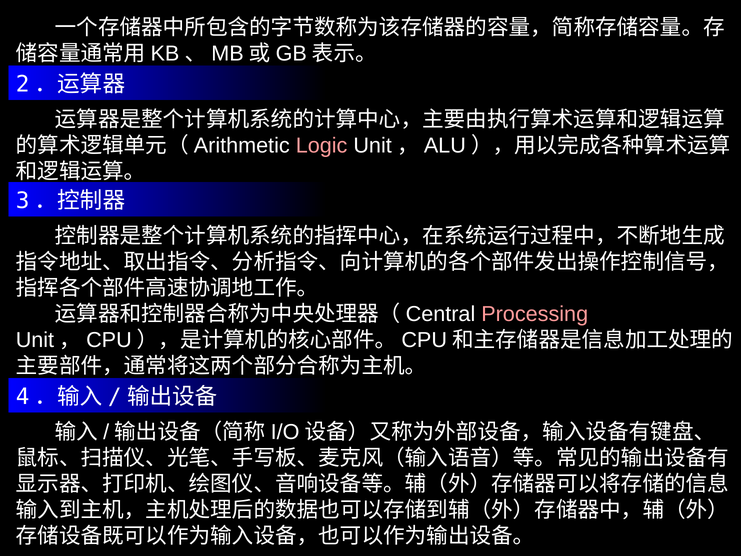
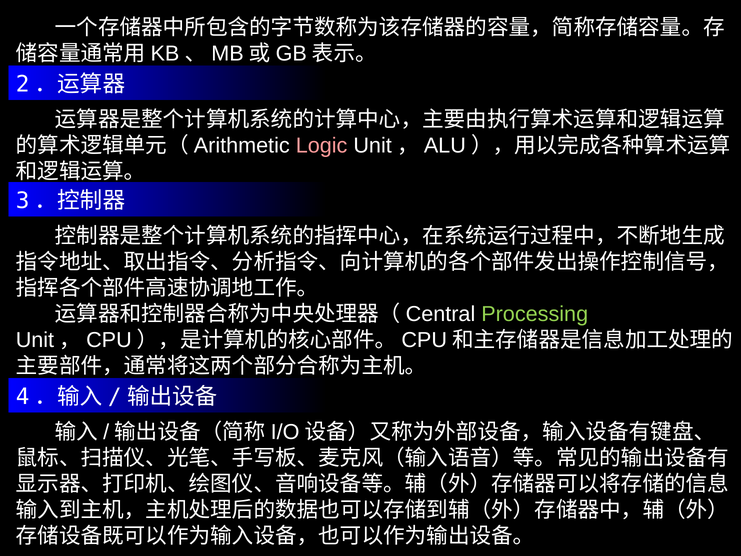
Processing colour: pink -> light green
